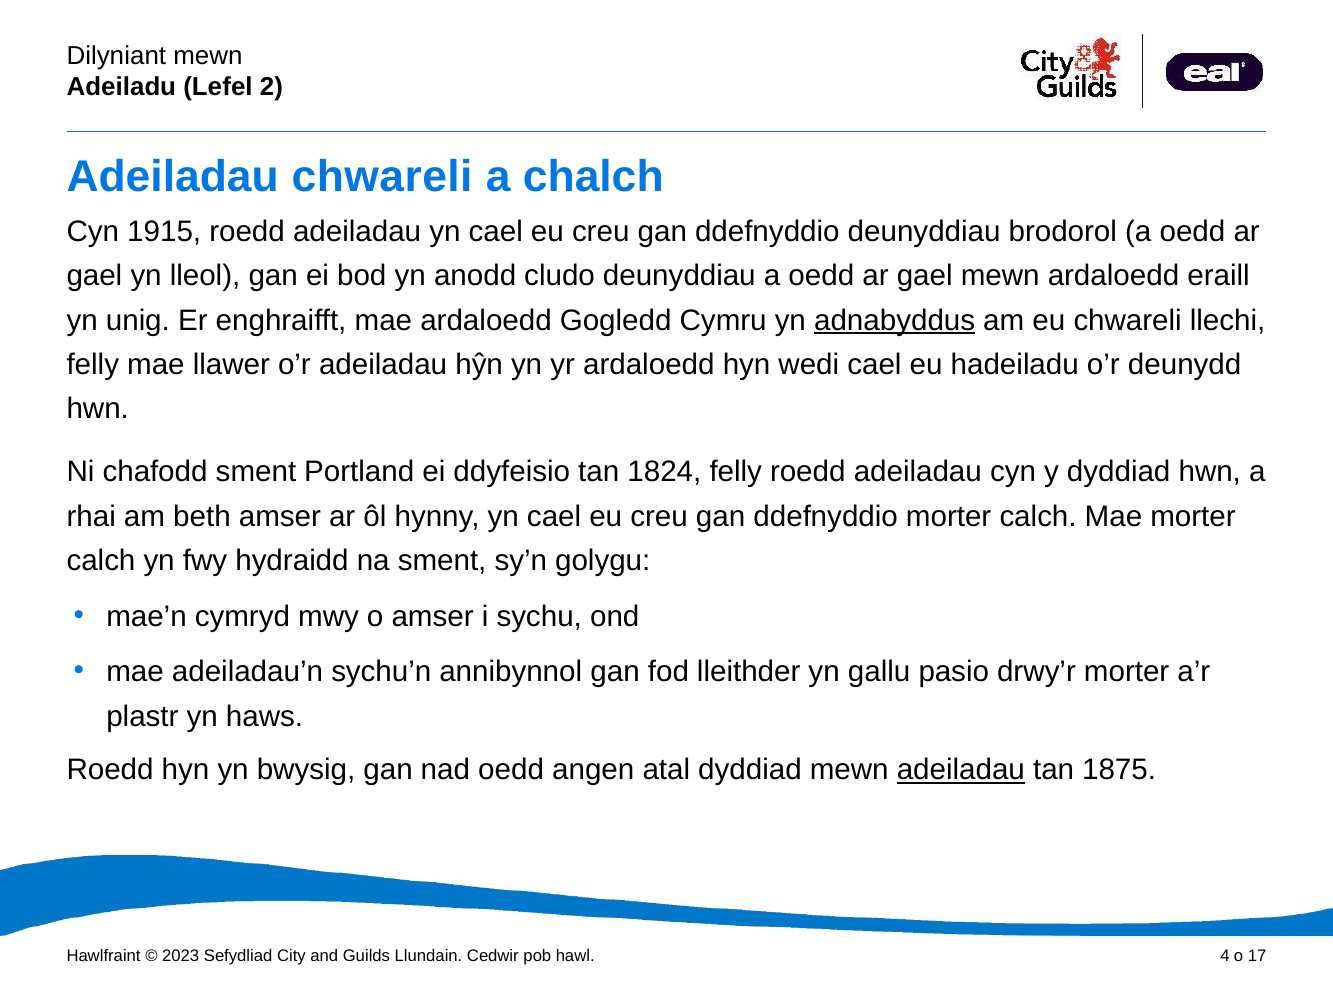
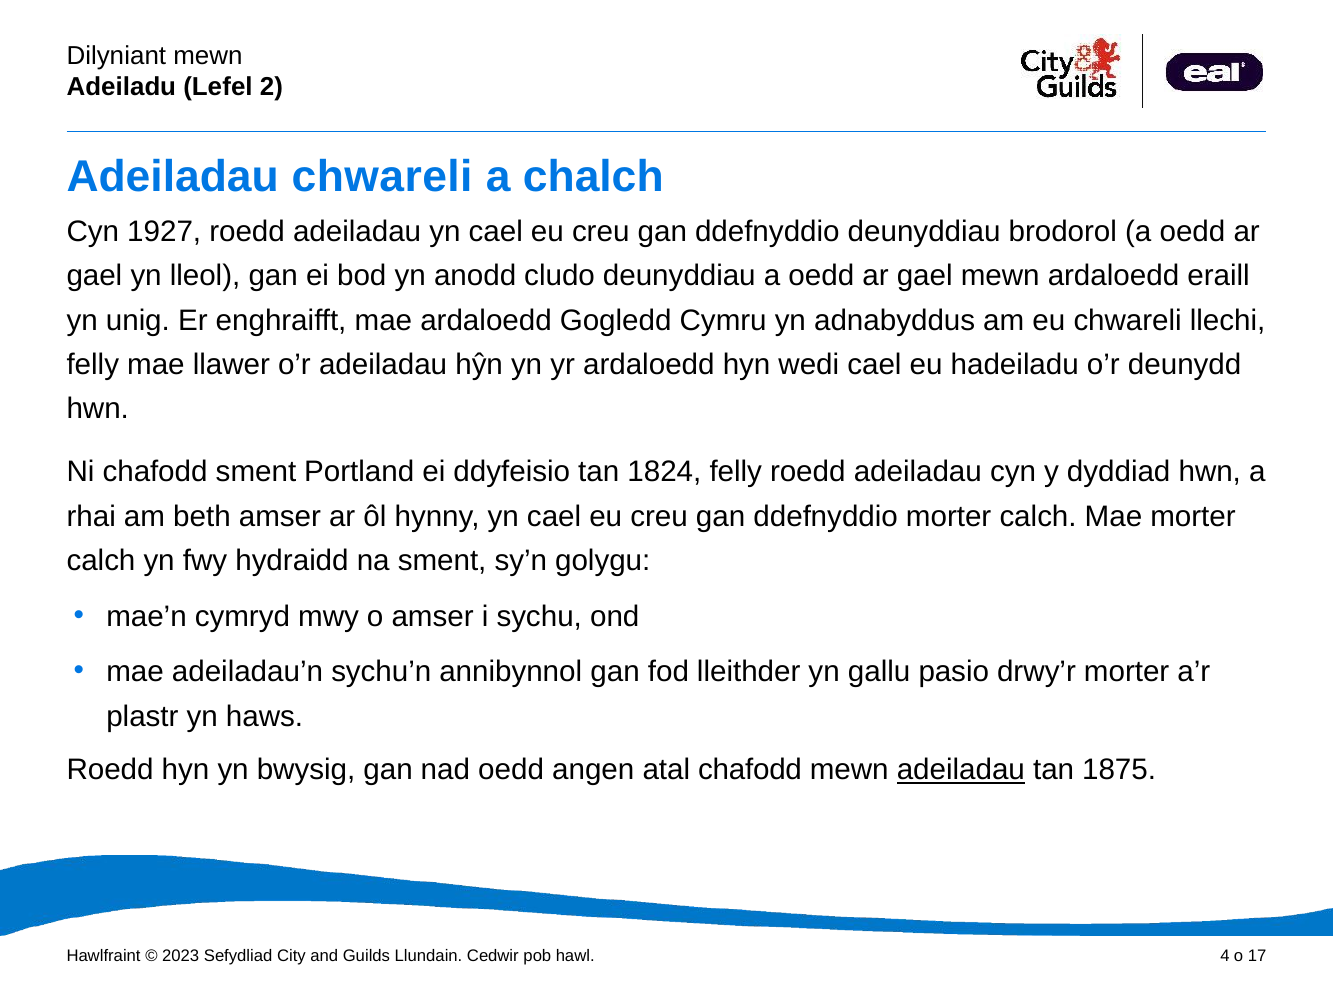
1915: 1915 -> 1927
adnabyddus underline: present -> none
atal dyddiad: dyddiad -> chafodd
